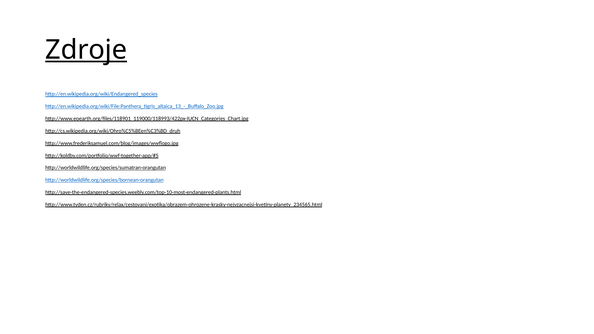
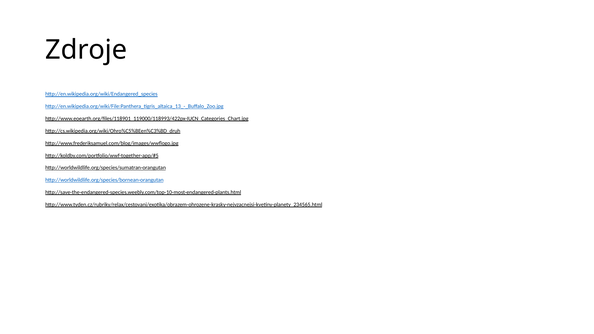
Zdroje underline: present -> none
